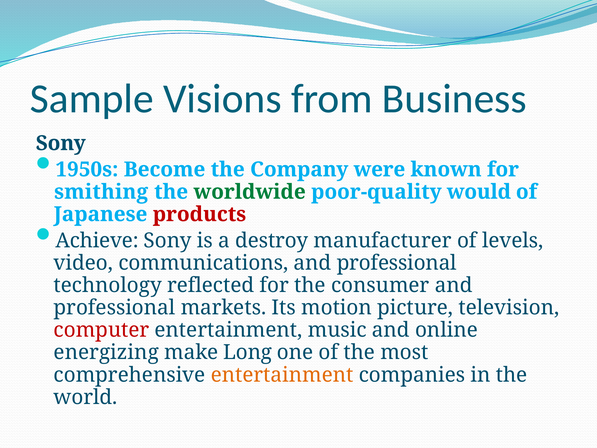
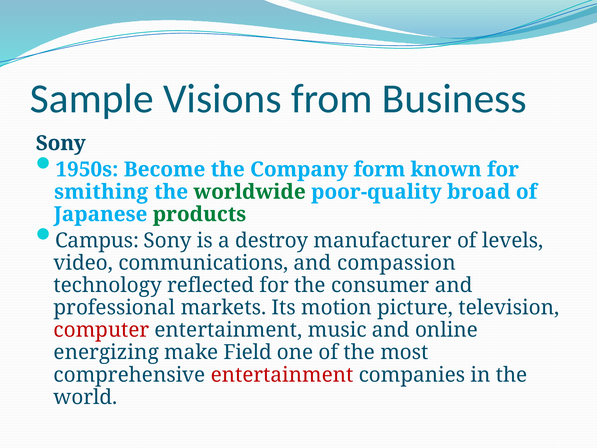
were: were -> form
would: would -> broad
products colour: red -> green
Achieve: Achieve -> Campus
communications and professional: professional -> compassion
Long: Long -> Field
entertainment at (282, 375) colour: orange -> red
